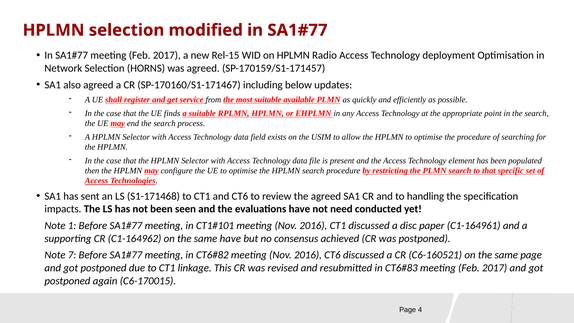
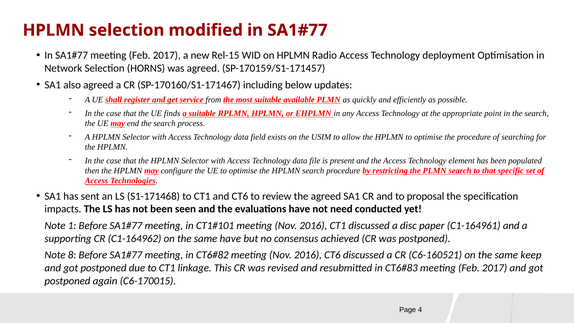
handling: handling -> proposal
7: 7 -> 8
same page: page -> keep
